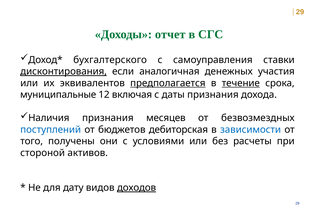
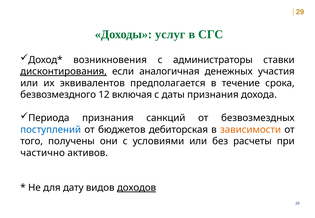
отчет: отчет -> услуг
бухгалтерского: бухгалтерского -> возникновения
самоуправления: самоуправления -> администраторы
предполагается underline: present -> none
течение underline: present -> none
муниципальные: муниципальные -> безвозмездного
Наличия: Наличия -> Периода
месяцев: месяцев -> санкций
зависимости colour: blue -> orange
стороной: стороной -> частично
